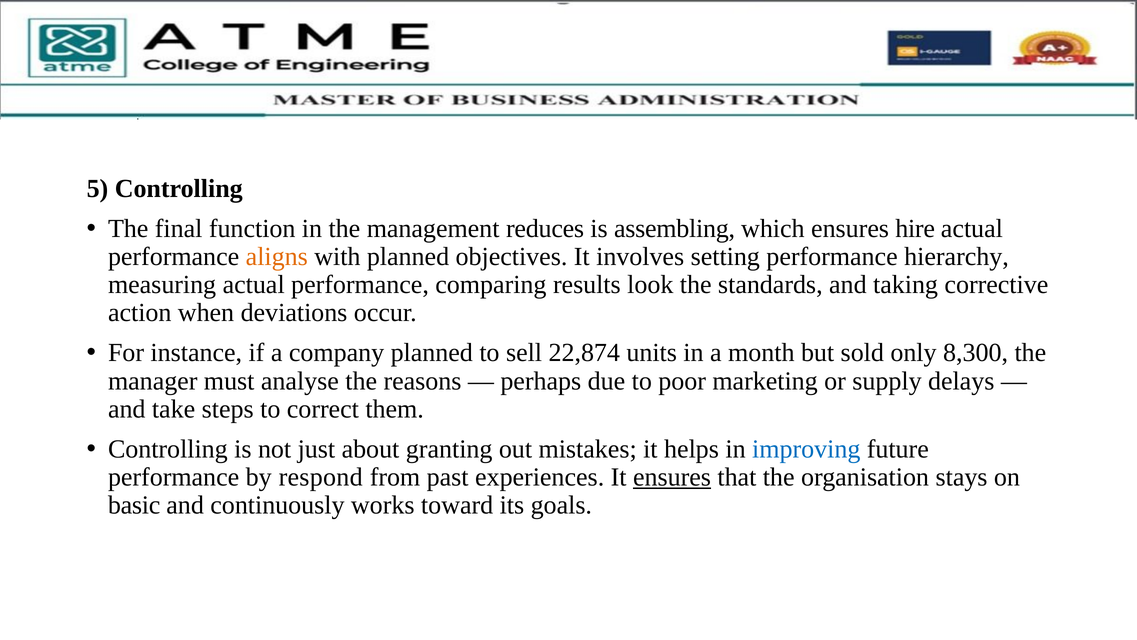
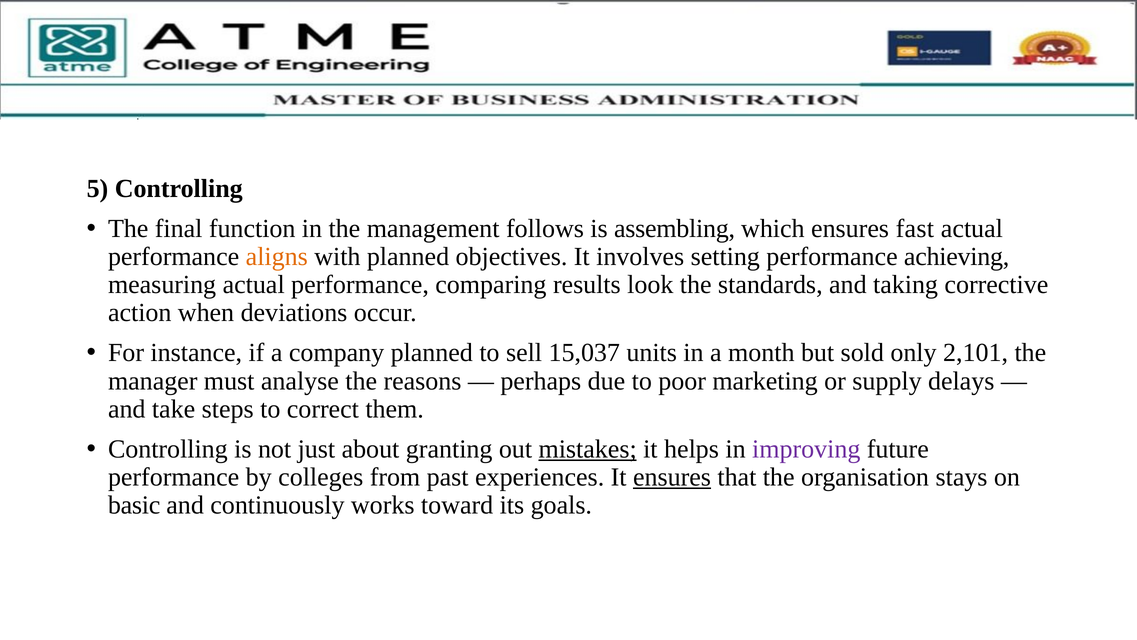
reduces: reduces -> follows
hire: hire -> fast
hierarchy: hierarchy -> achieving
22,874: 22,874 -> 15,037
8,300: 8,300 -> 2,101
mistakes underline: none -> present
improving colour: blue -> purple
respond: respond -> colleges
